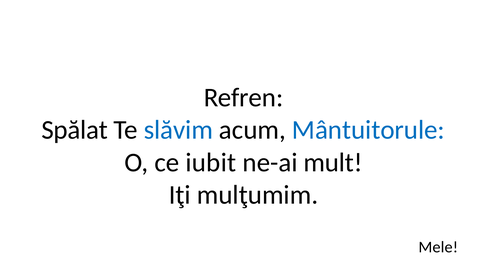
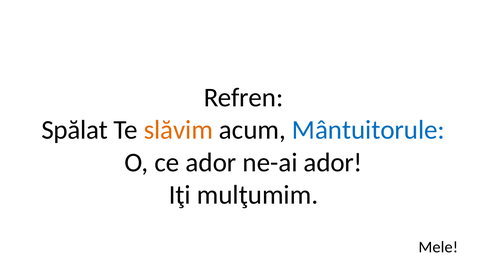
slăvim colour: blue -> orange
ce iubit: iubit -> ador
ne-ai mult: mult -> ador
